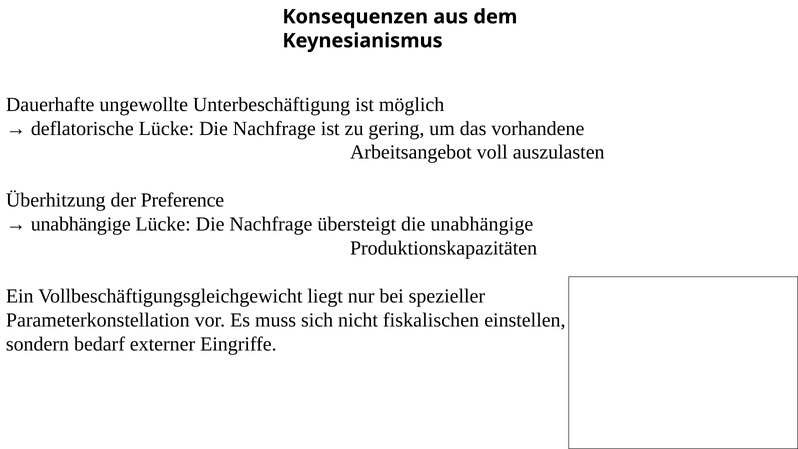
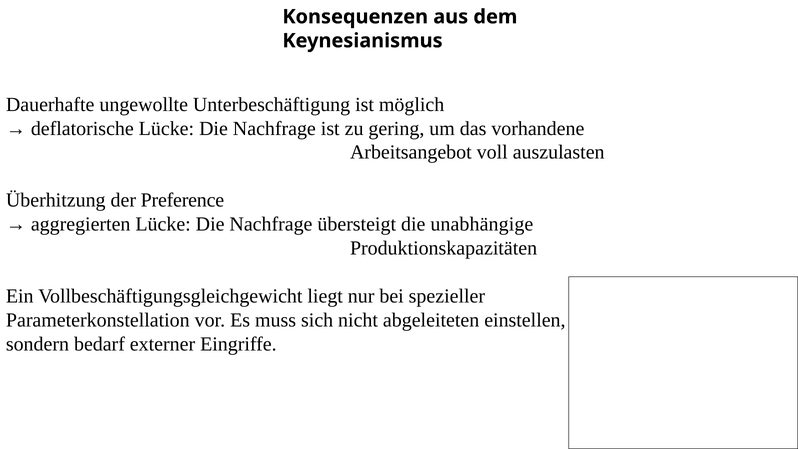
unabhängige at (81, 224): unabhängige -> aggregierten
fiskalischen: fiskalischen -> abgeleiteten
